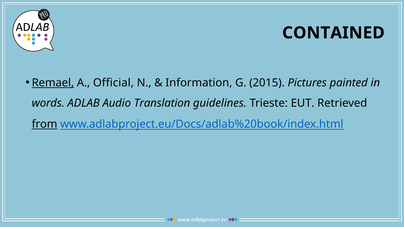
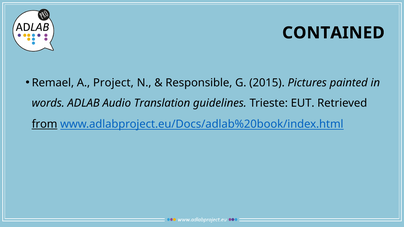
Remael underline: present -> none
Official: Official -> Project
Information: Information -> Responsible
